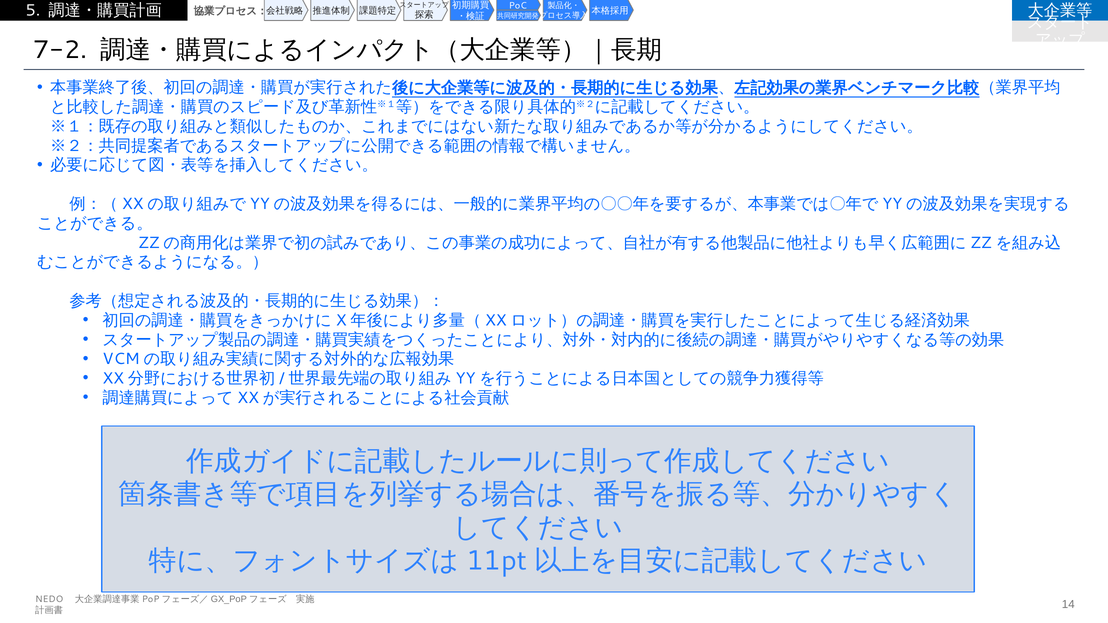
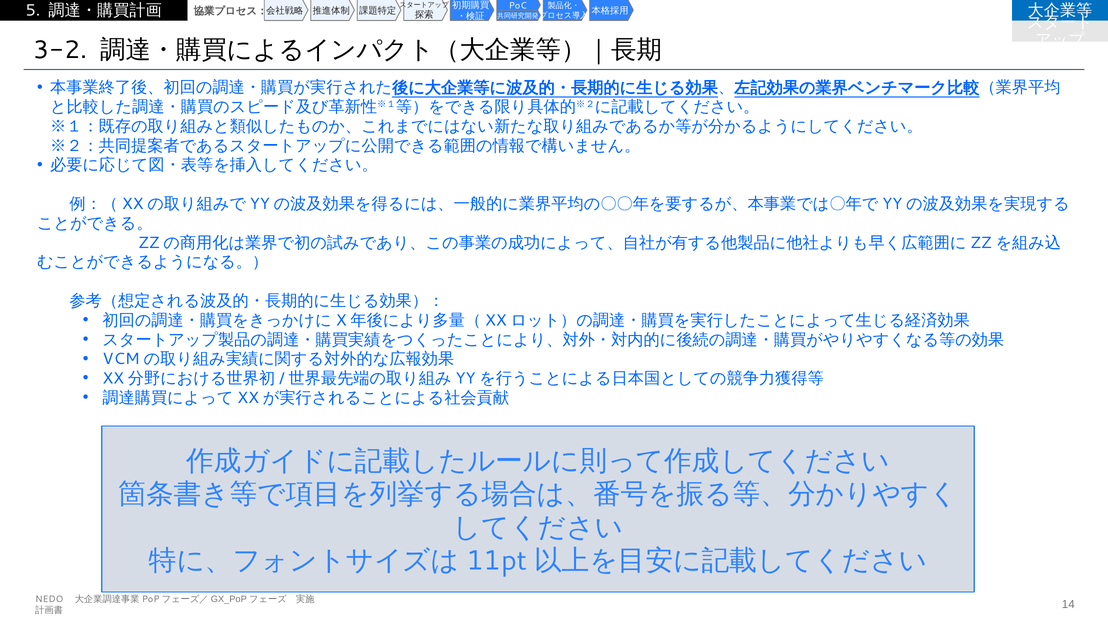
7-2: 7-2 -> 3-2
